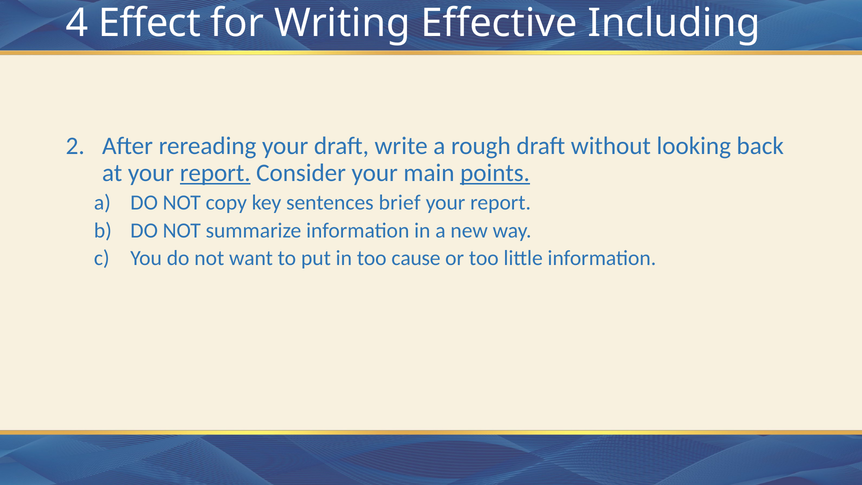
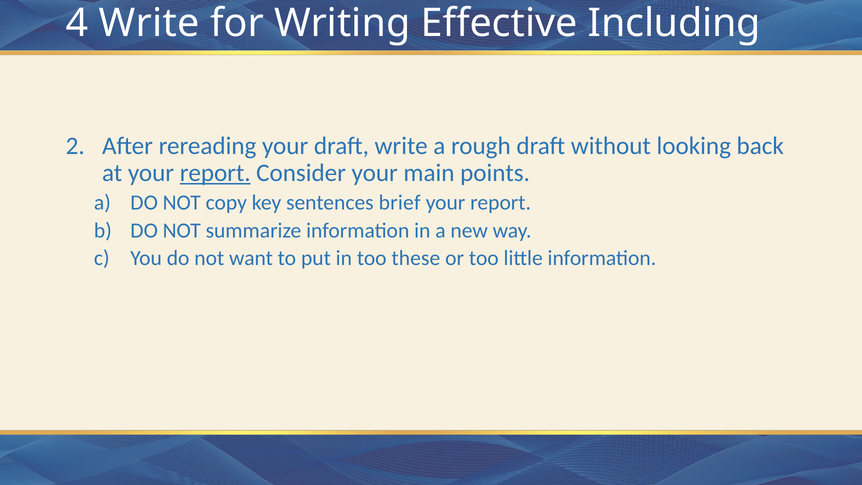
4 Effect: Effect -> Write
points underline: present -> none
cause: cause -> these
